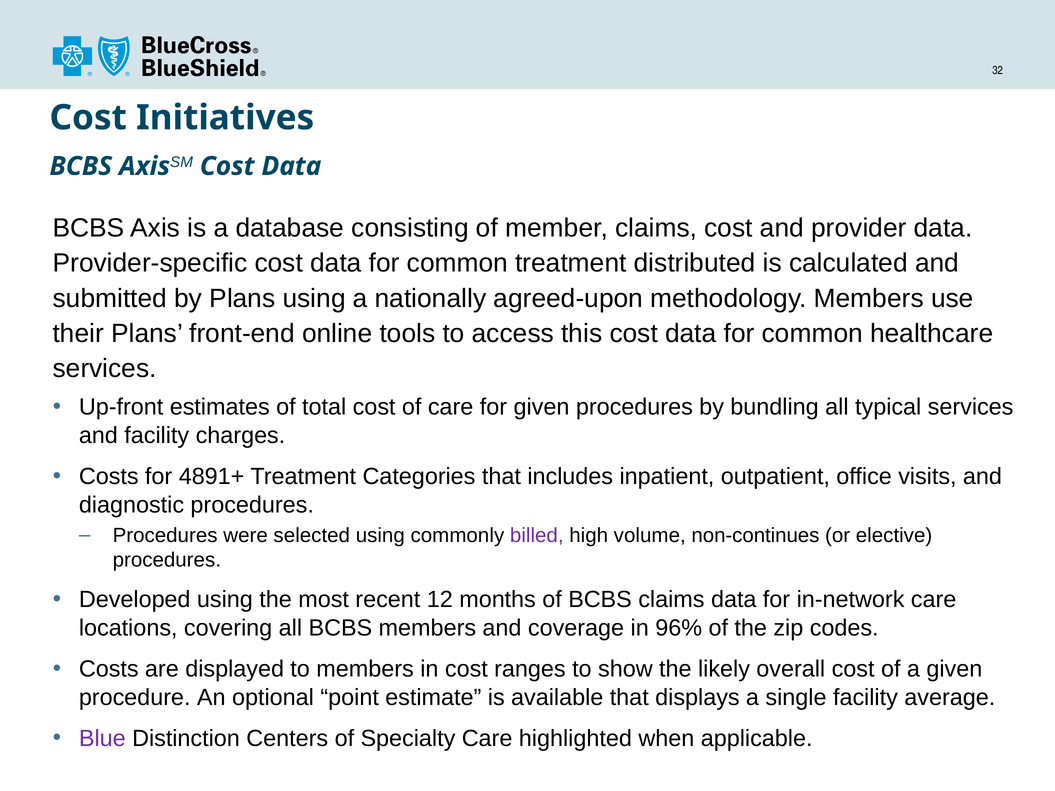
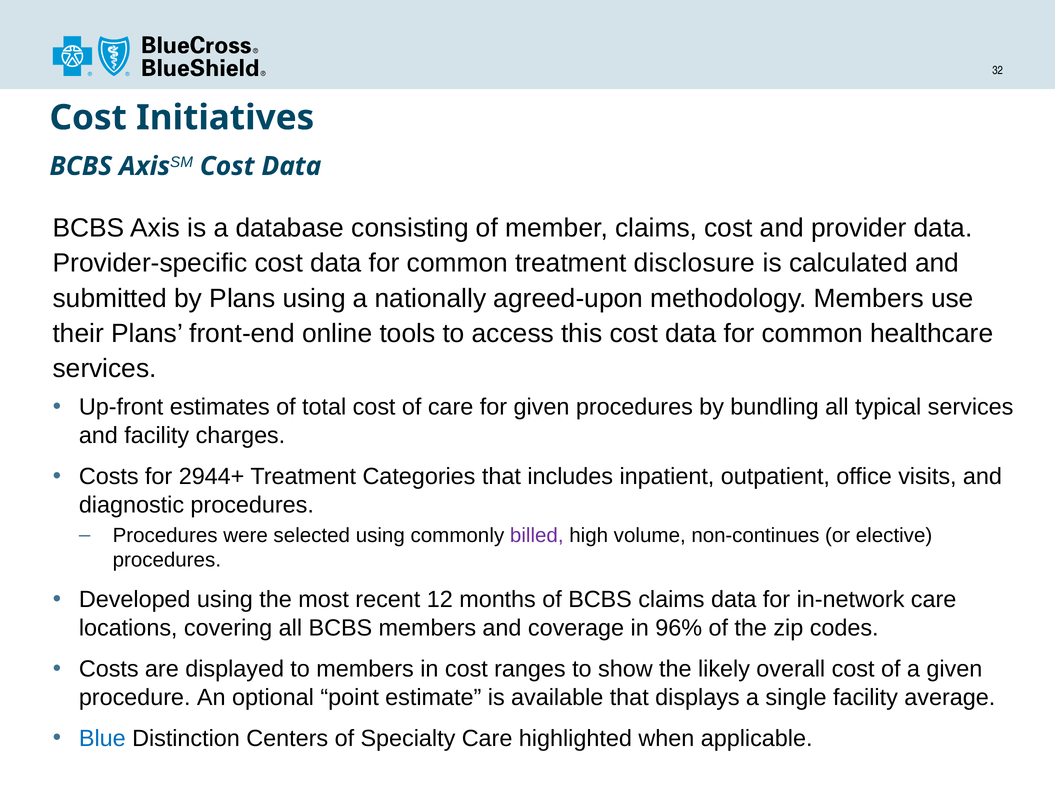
distributed: distributed -> disclosure
4891+: 4891+ -> 2944+
Blue colour: purple -> blue
